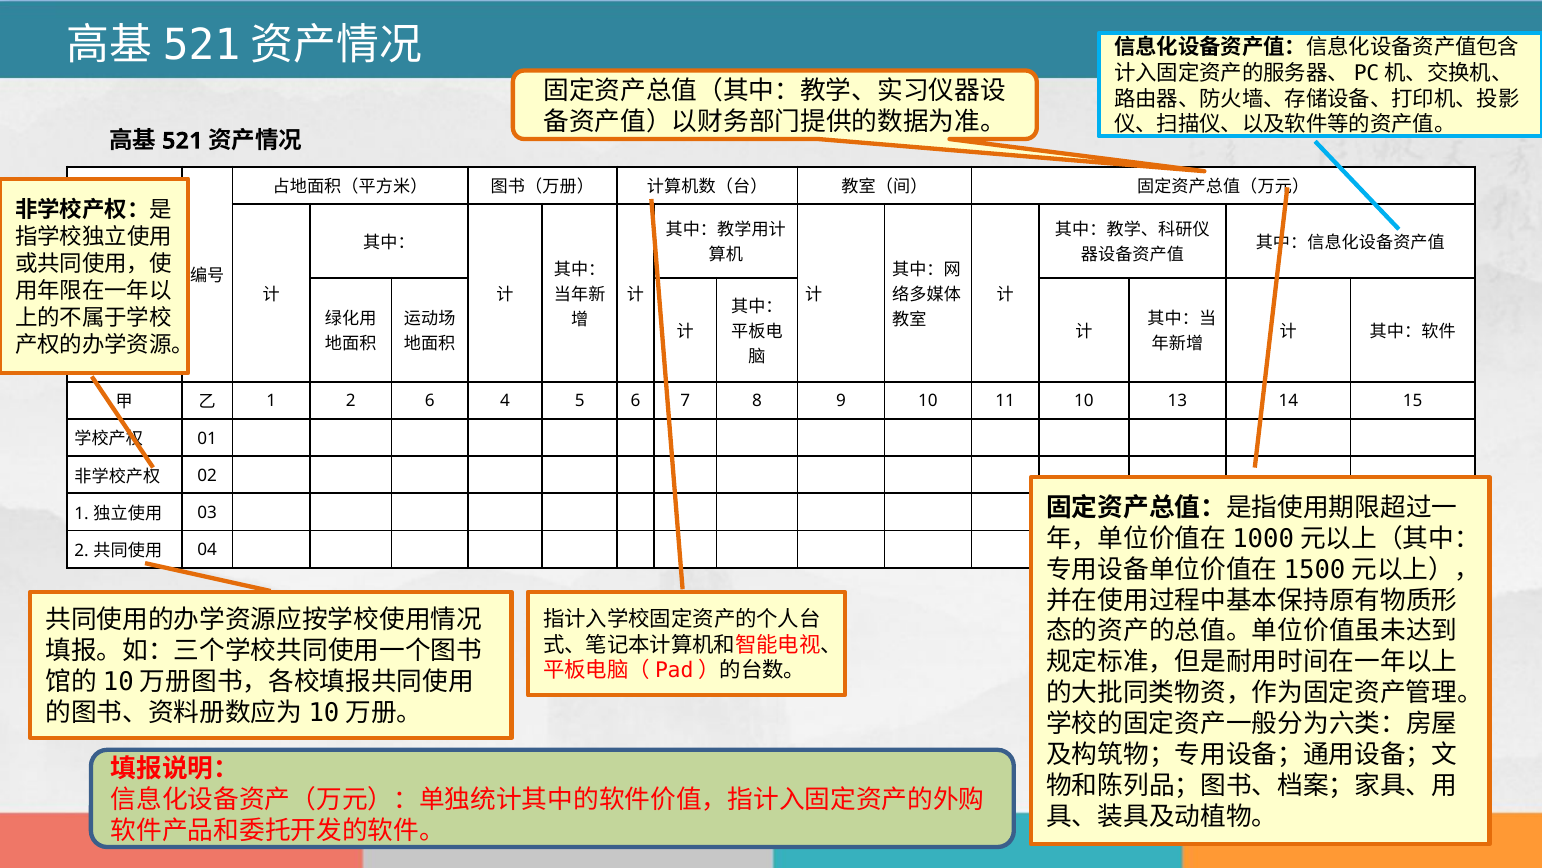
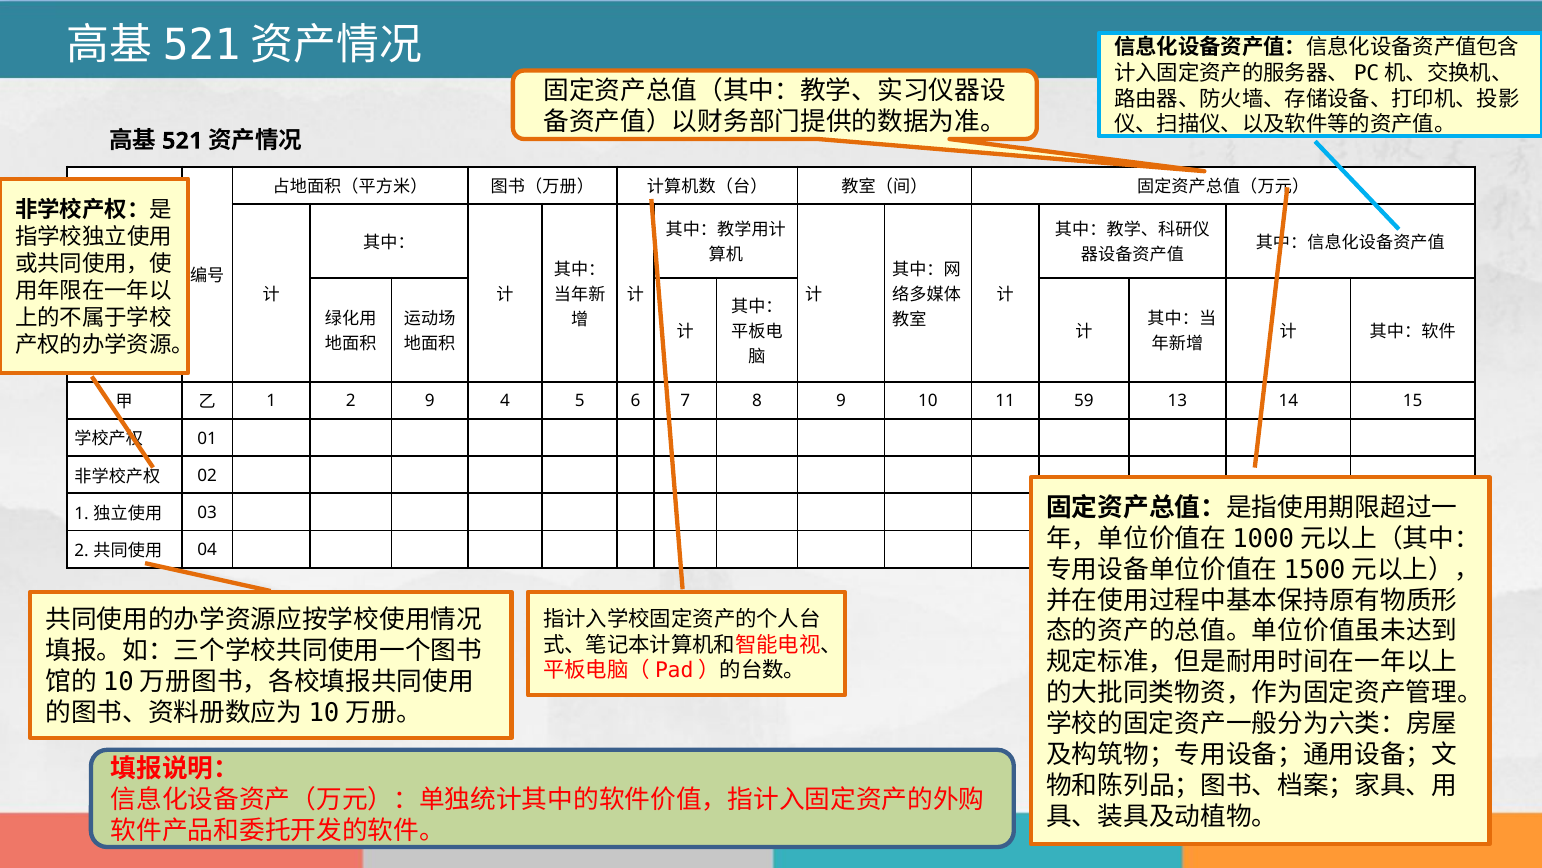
2 6: 6 -> 9
11 10: 10 -> 59
